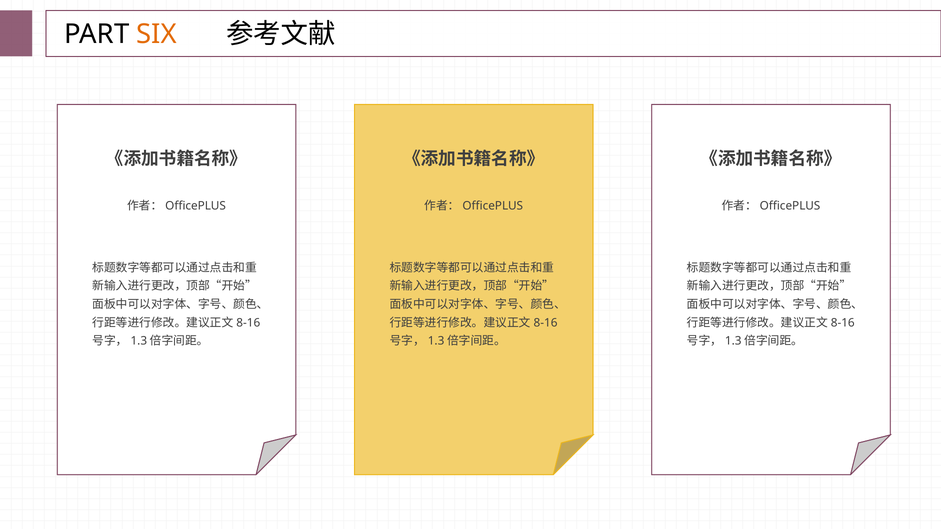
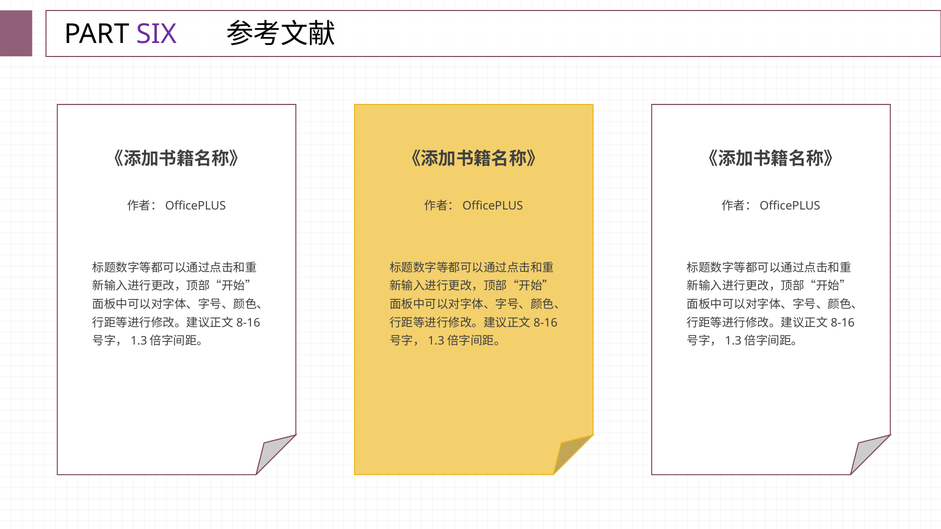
SIX colour: orange -> purple
